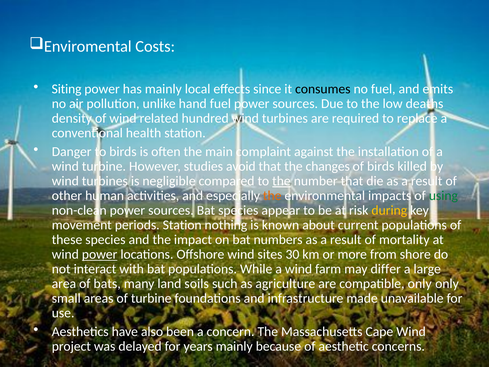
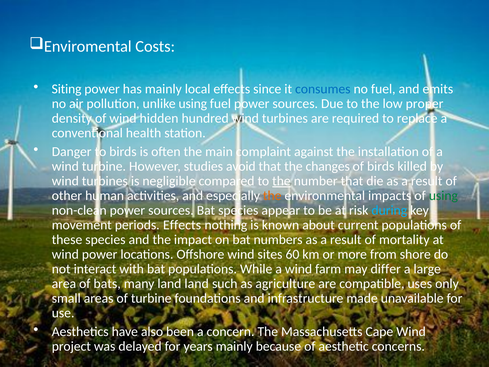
consumes colour: black -> blue
unlike hand: hand -> using
deaths: deaths -> proper
related: related -> hidden
during colour: yellow -> light blue
periods Station: Station -> Effects
power at (100, 254) underline: present -> none
30: 30 -> 60
land soils: soils -> land
compatible only: only -> uses
